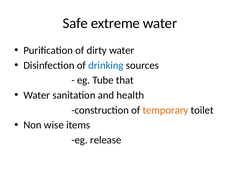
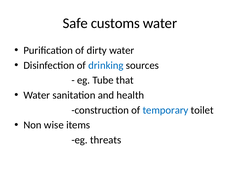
extreme: extreme -> customs
temporary colour: orange -> blue
release: release -> threats
